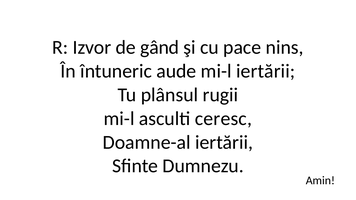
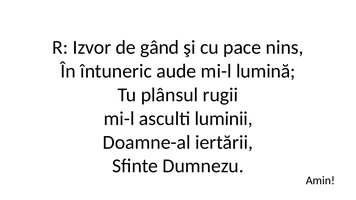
mi-l iertării: iertării -> lumină
ceresc: ceresc -> luminii
